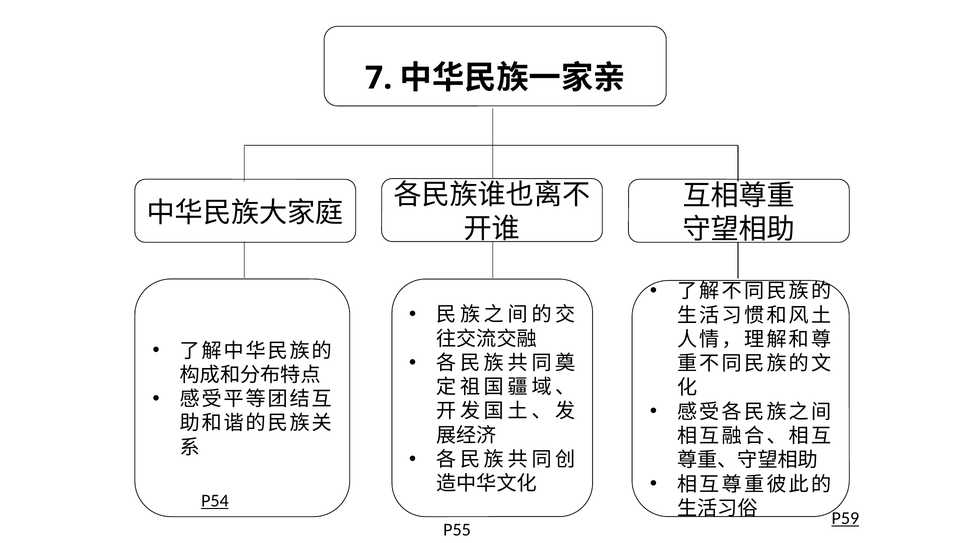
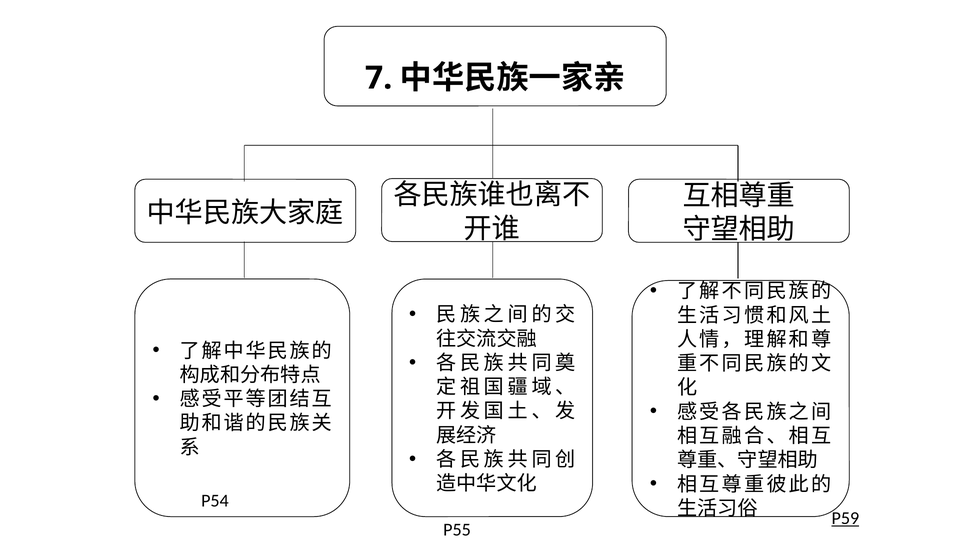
P54 underline: present -> none
